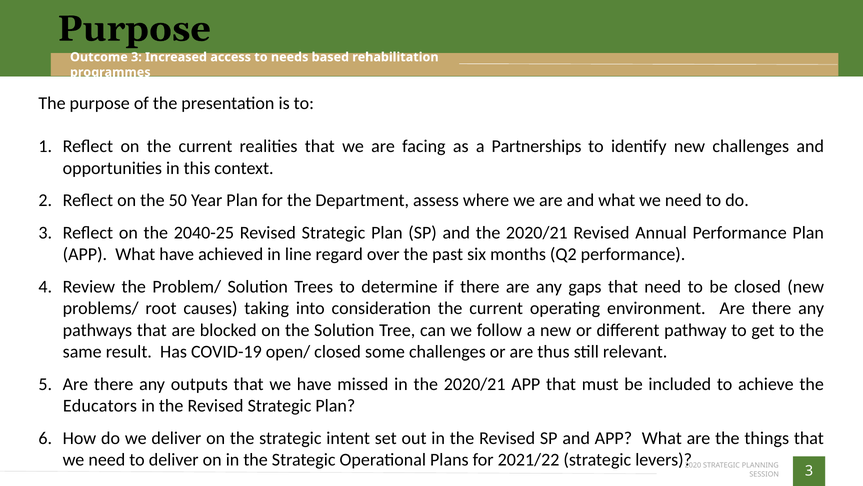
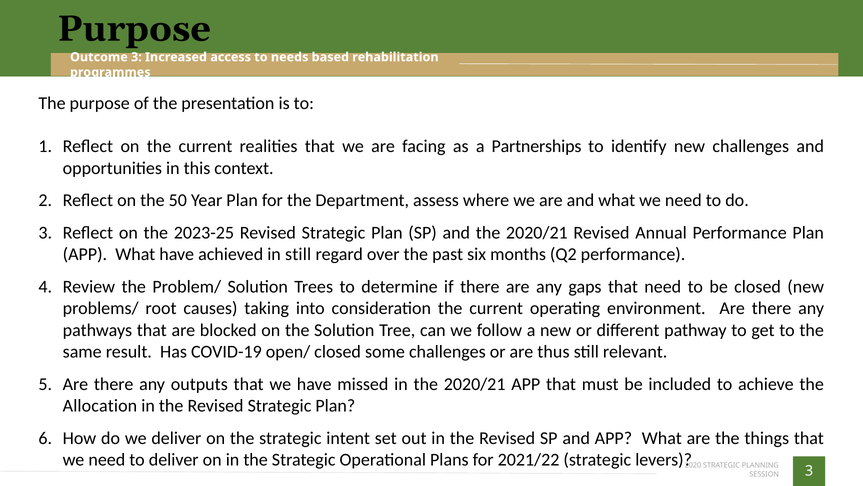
2040-25: 2040-25 -> 2023-25
in line: line -> still
Educators: Educators -> Allocation
